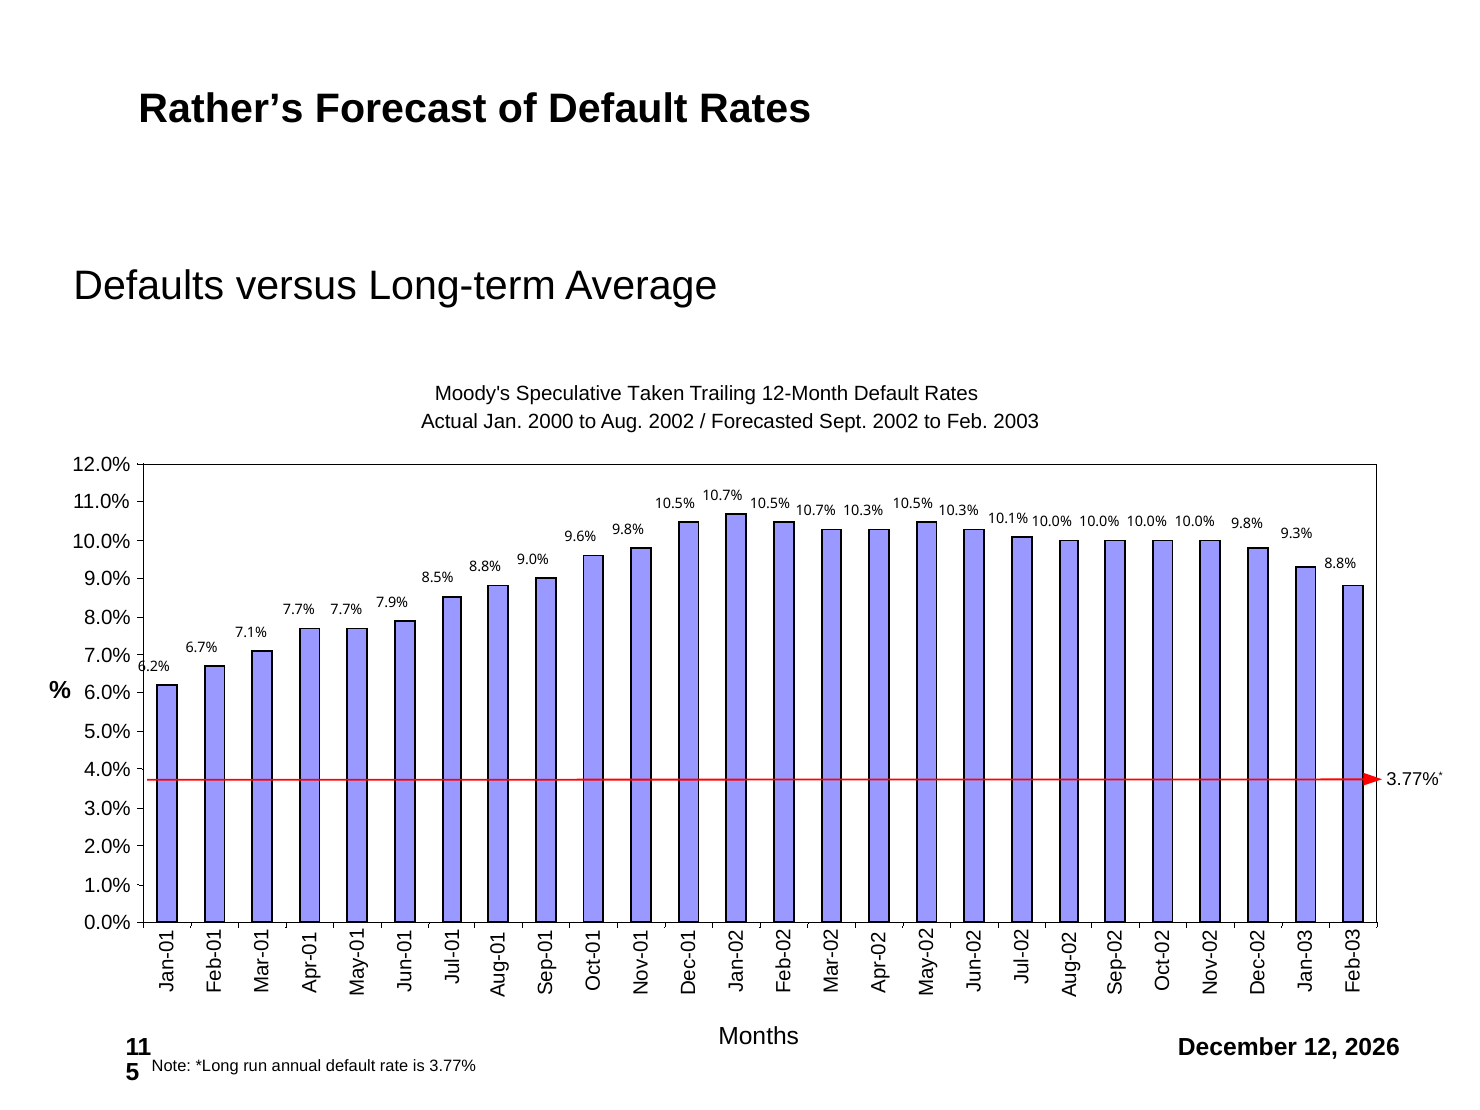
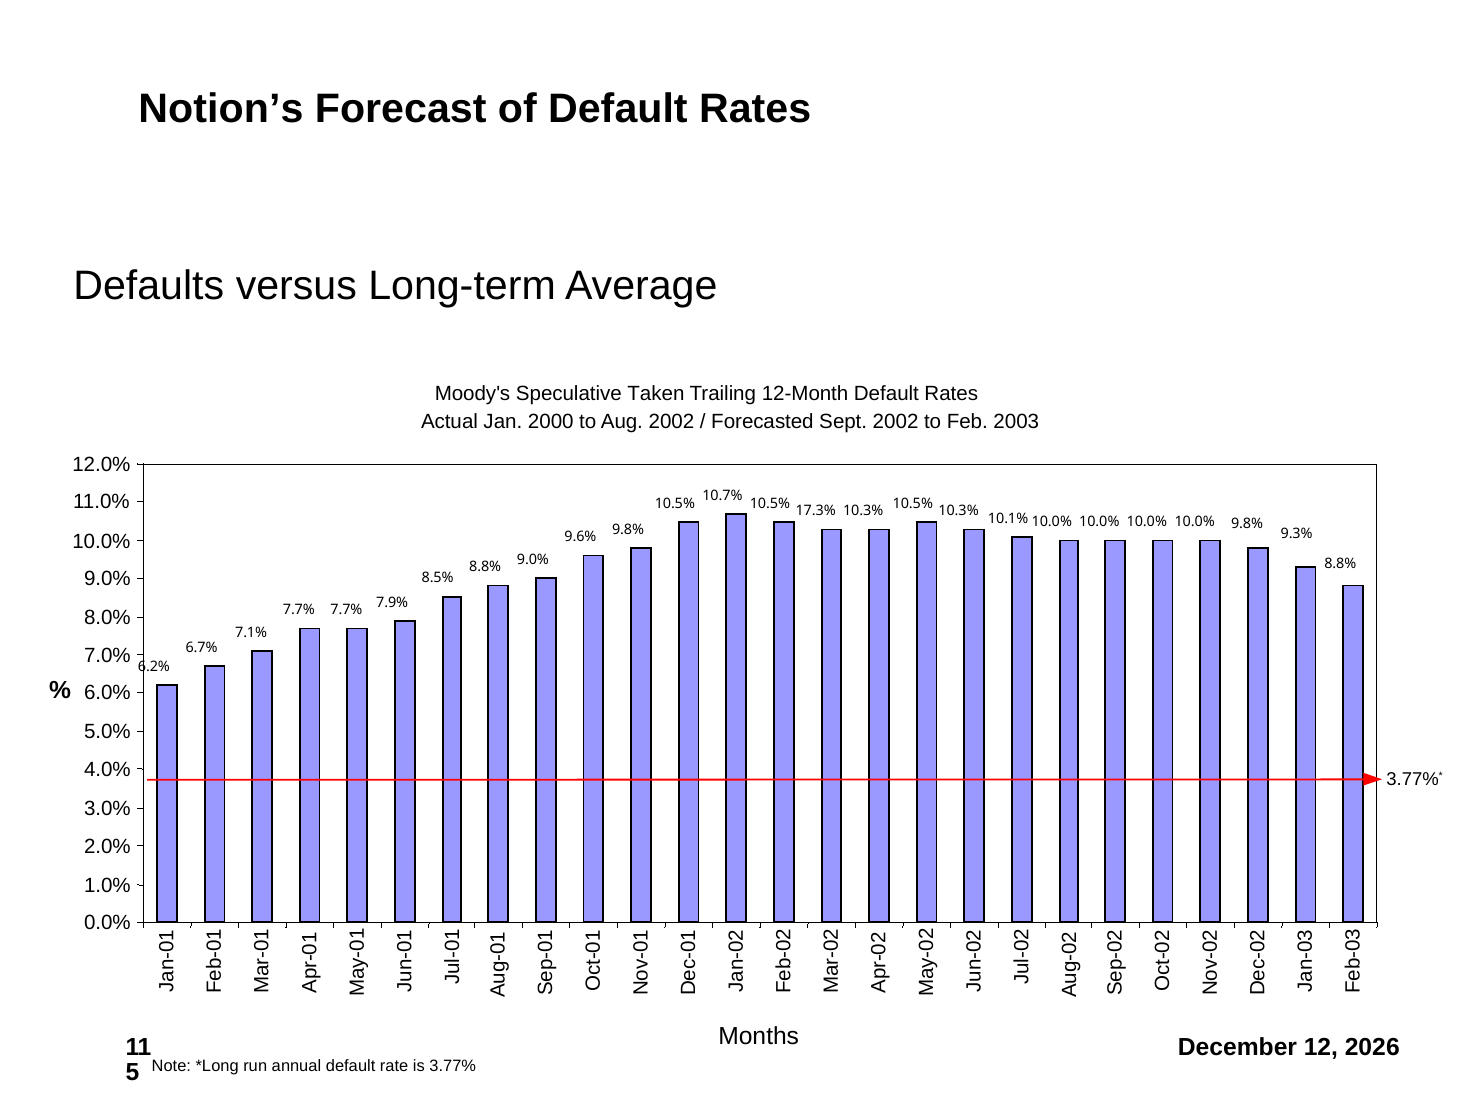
Rather’s: Rather’s -> Notion’s
10.7% at (816, 511): 10.7% -> 17.3%
